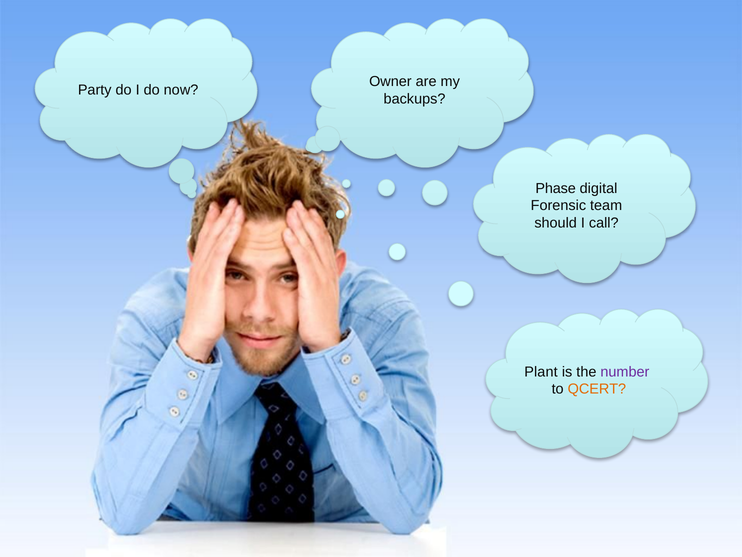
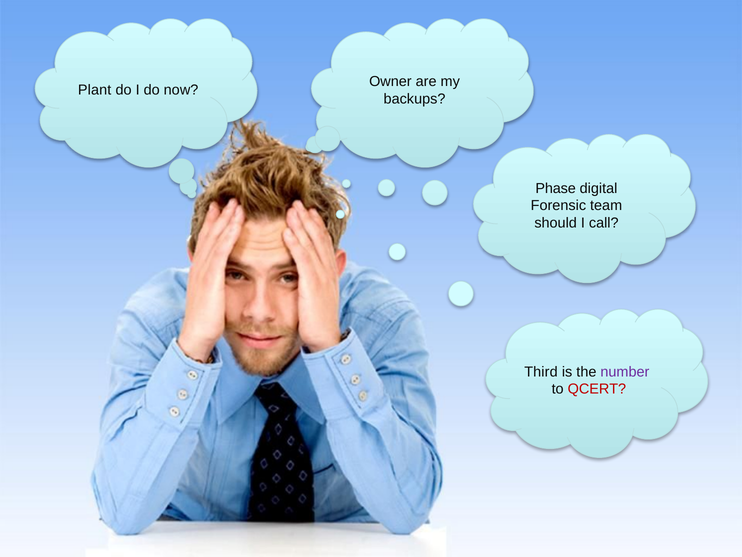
Party: Party -> Plant
Plant: Plant -> Third
QCERT colour: orange -> red
